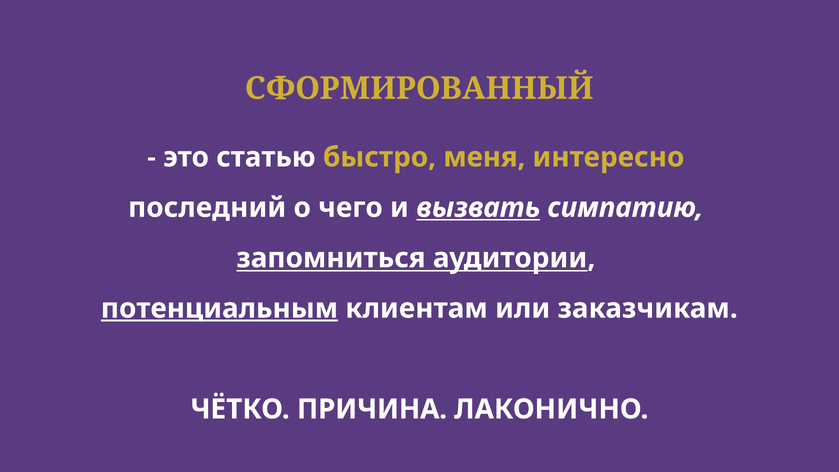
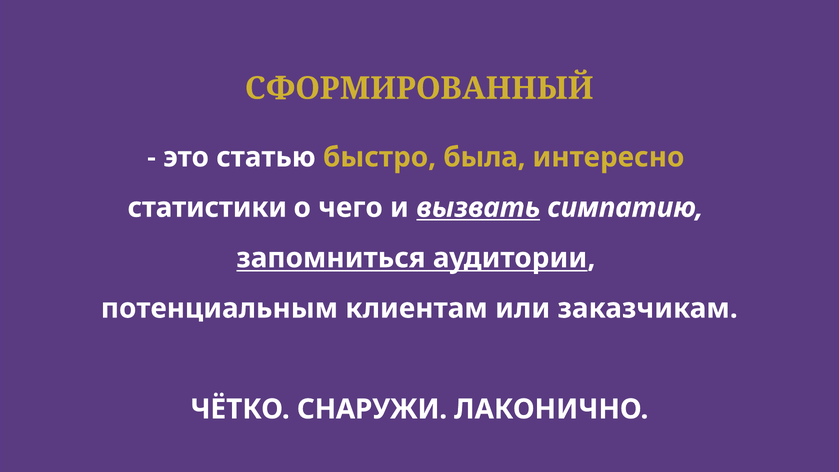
меня: меня -> была
последний: последний -> статистики
потенциальным underline: present -> none
ПРИЧИНА: ПРИЧИНА -> СНАРУЖИ
